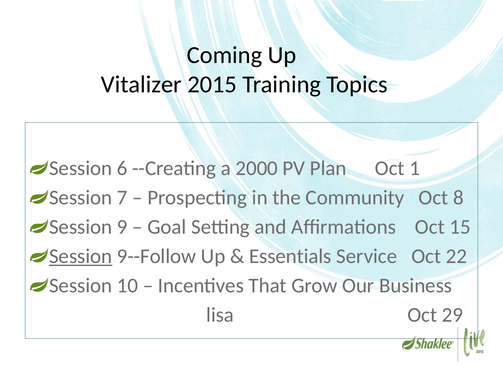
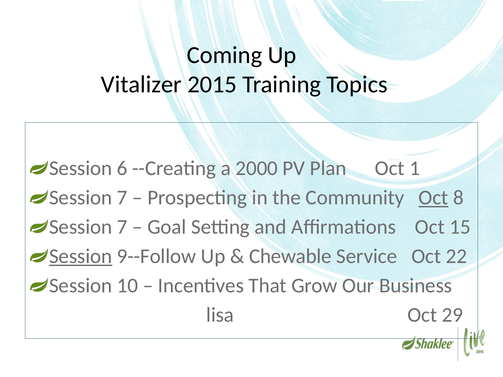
Oct at (433, 198) underline: none -> present
9 at (122, 227): 9 -> 7
Essentials: Essentials -> Chewable
